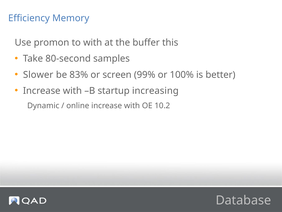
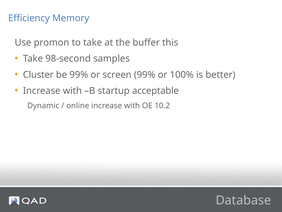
to with: with -> take
80-second: 80-second -> 98-second
Slower: Slower -> Cluster
be 83%: 83% -> 99%
increasing: increasing -> acceptable
